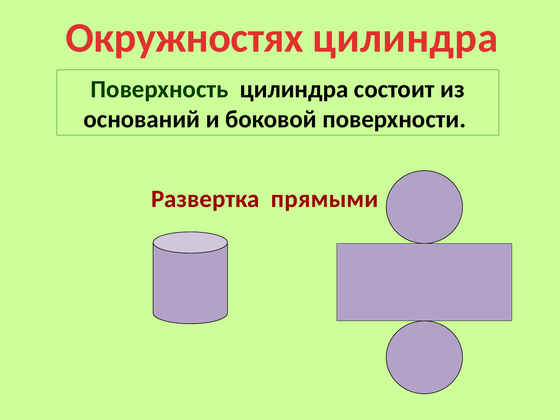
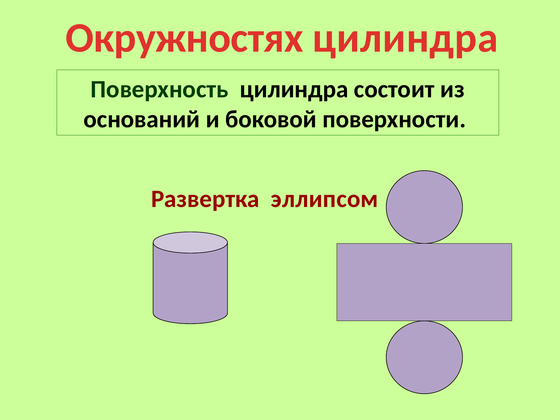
прямыми: прямыми -> эллипсом
